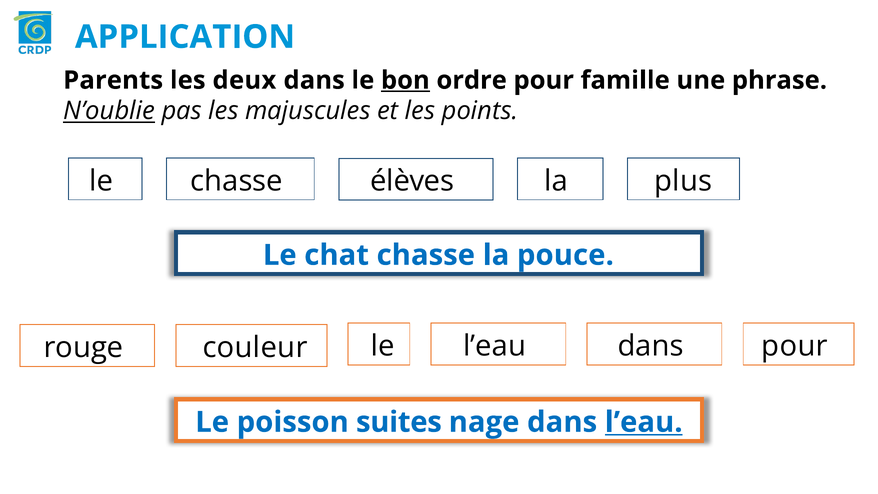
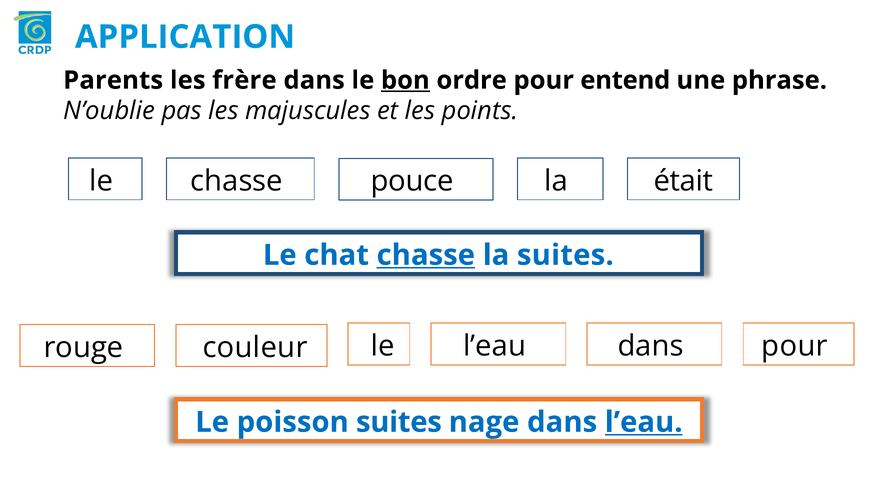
deux: deux -> frère
famille: famille -> entend
N’oublie underline: present -> none
plus: plus -> était
élèves: élèves -> pouce
chasse at (426, 255) underline: none -> present
la pouce: pouce -> suites
